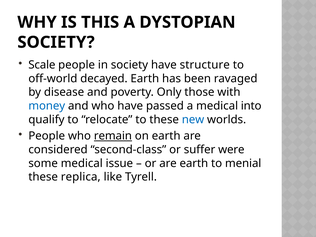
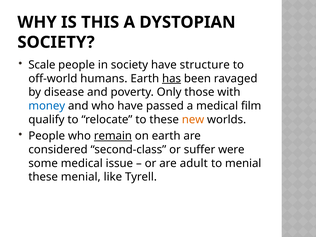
decayed: decayed -> humans
has underline: none -> present
into: into -> film
new colour: blue -> orange
are earth: earth -> adult
these replica: replica -> menial
